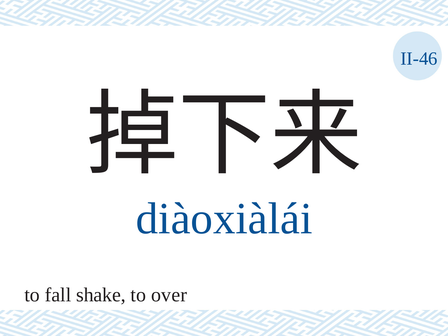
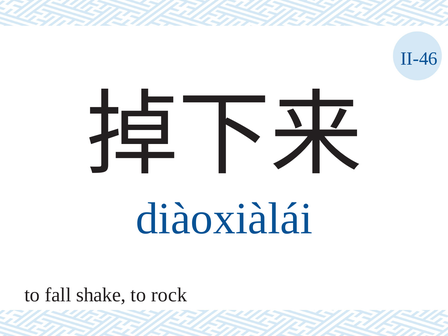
over: over -> rock
